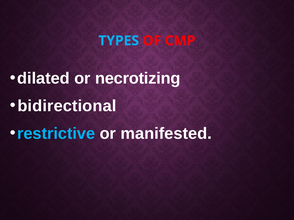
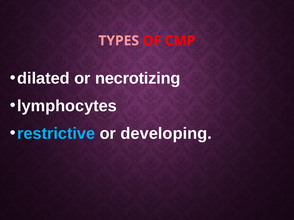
TYPES colour: light blue -> pink
bidirectional: bidirectional -> lymphocytes
manifested: manifested -> developing
